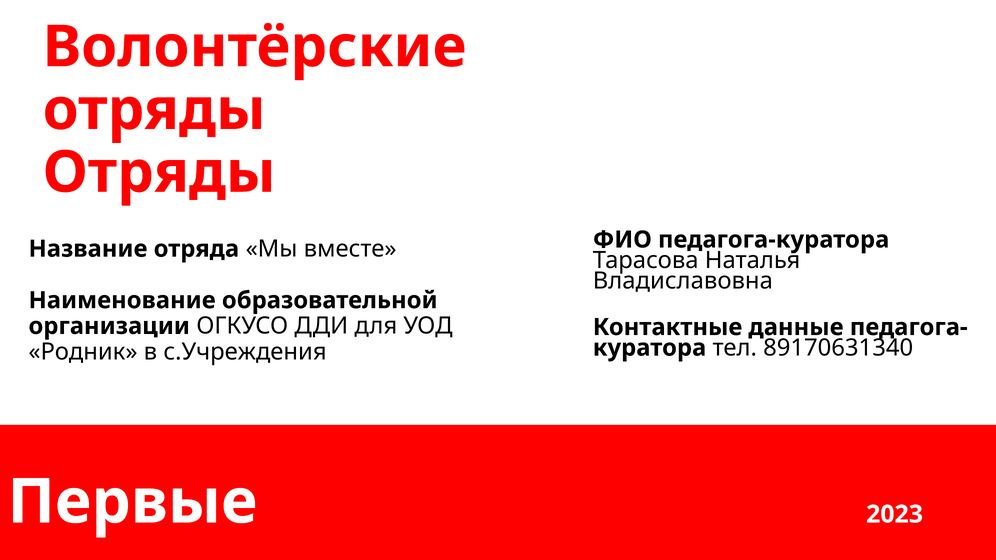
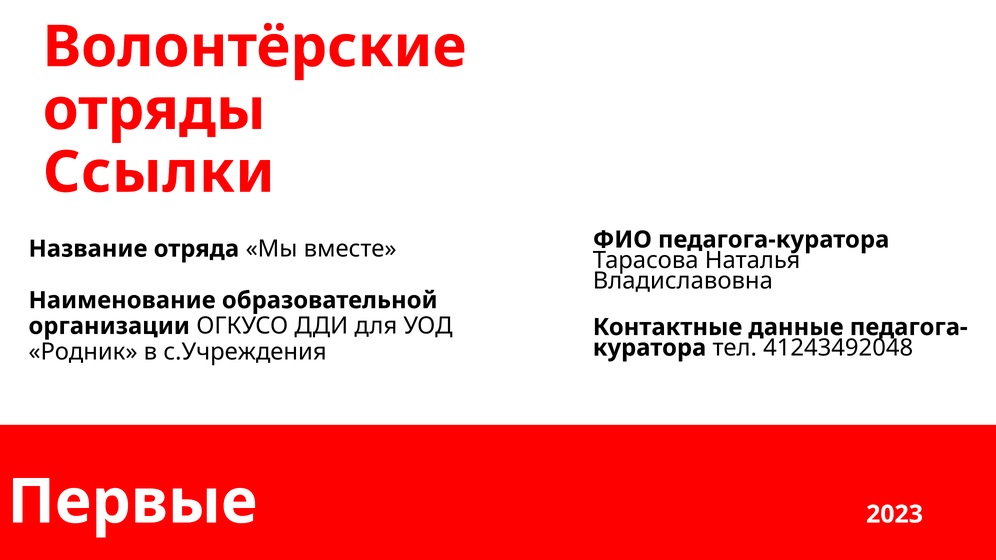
Отряды at (159, 173): Отряды -> Ссылки
89170631340: 89170631340 -> 41243492048
